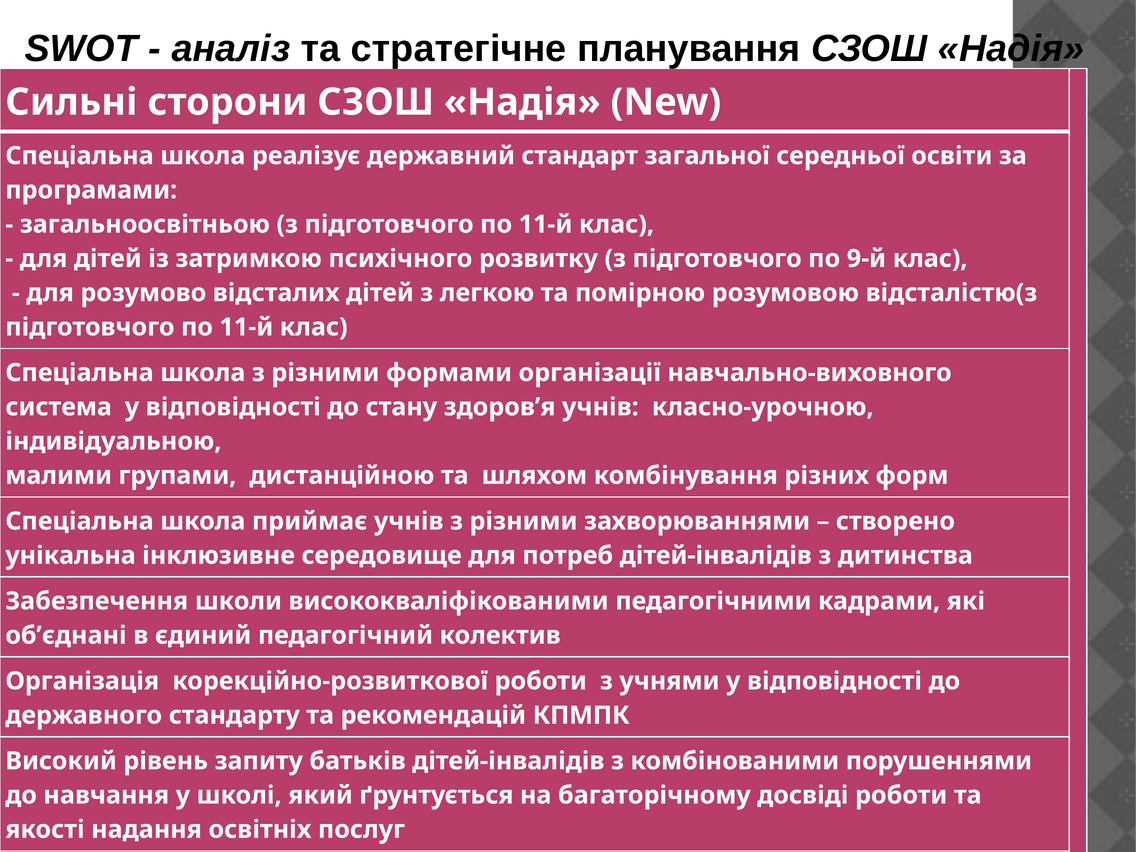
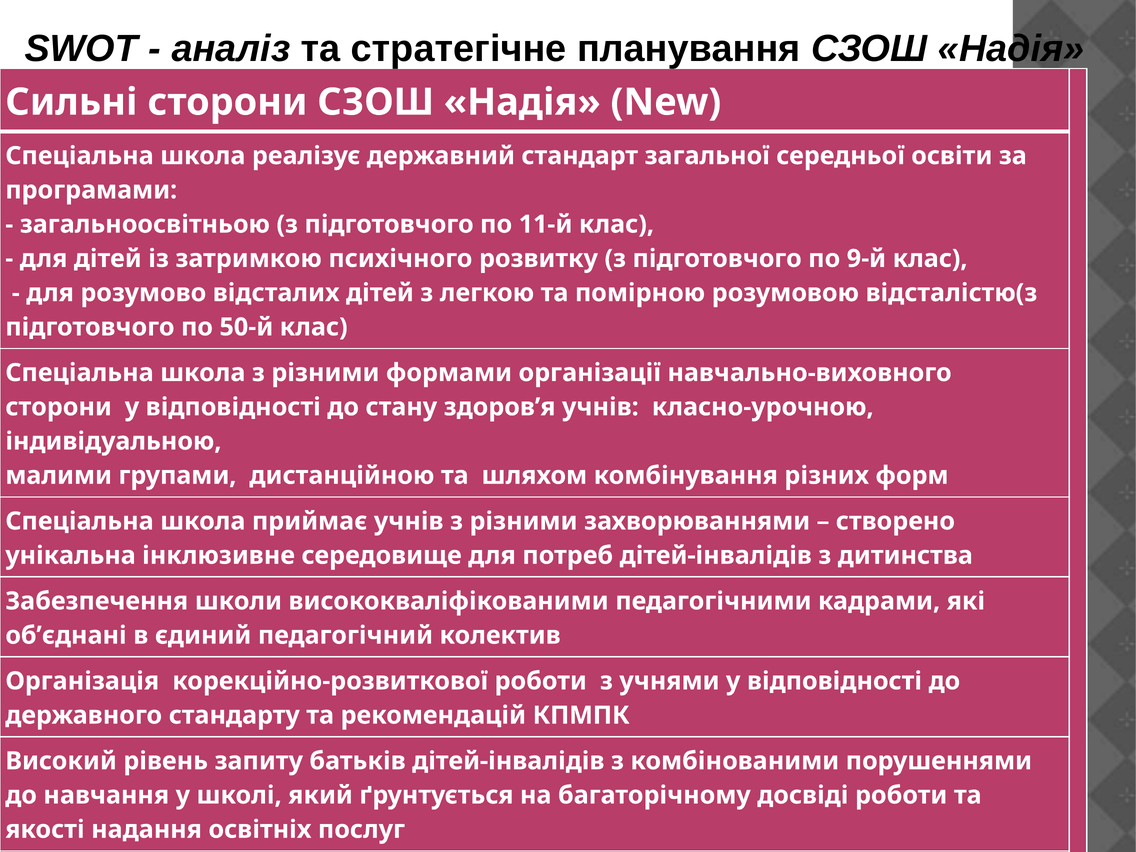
11-й at (246, 327): 11-й -> 50-й
система at (59, 407): система -> сторони
